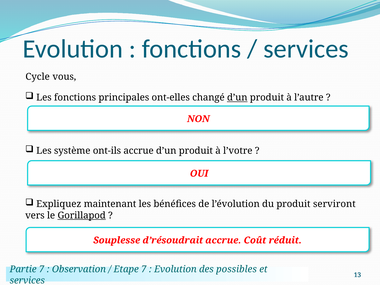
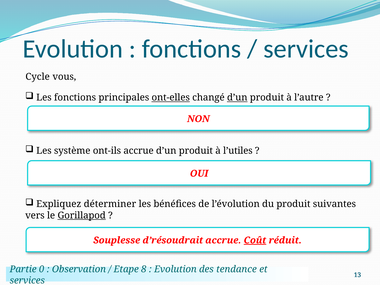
ont-elles underline: none -> present
l’votre: l’votre -> l’utiles
maintenant: maintenant -> déterminer
serviront: serviront -> suivantes
Coût underline: none -> present
Partie 7: 7 -> 0
Etape 7: 7 -> 8
possibles: possibles -> tendance
